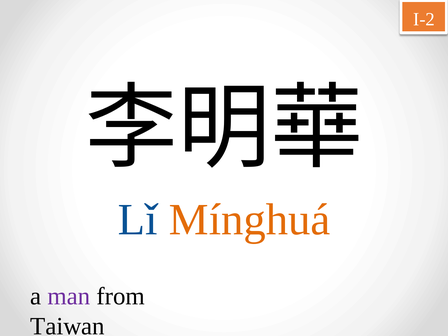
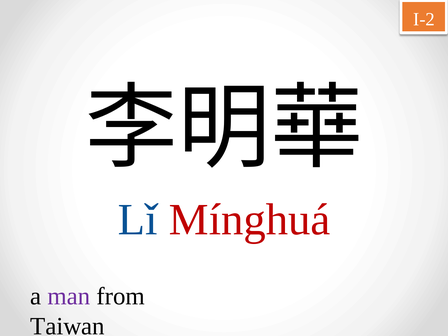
Mínghuá colour: orange -> red
